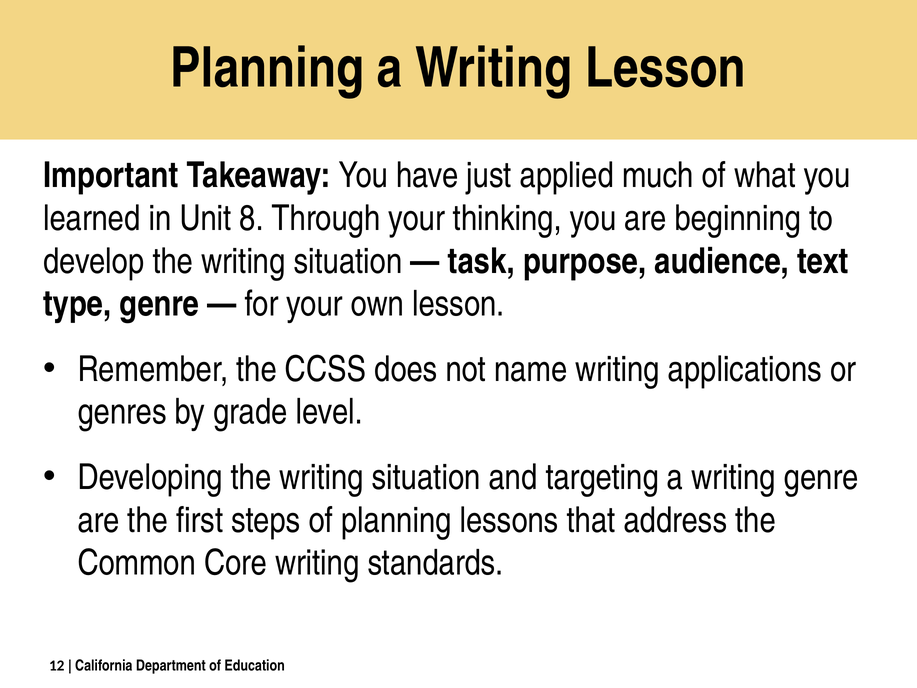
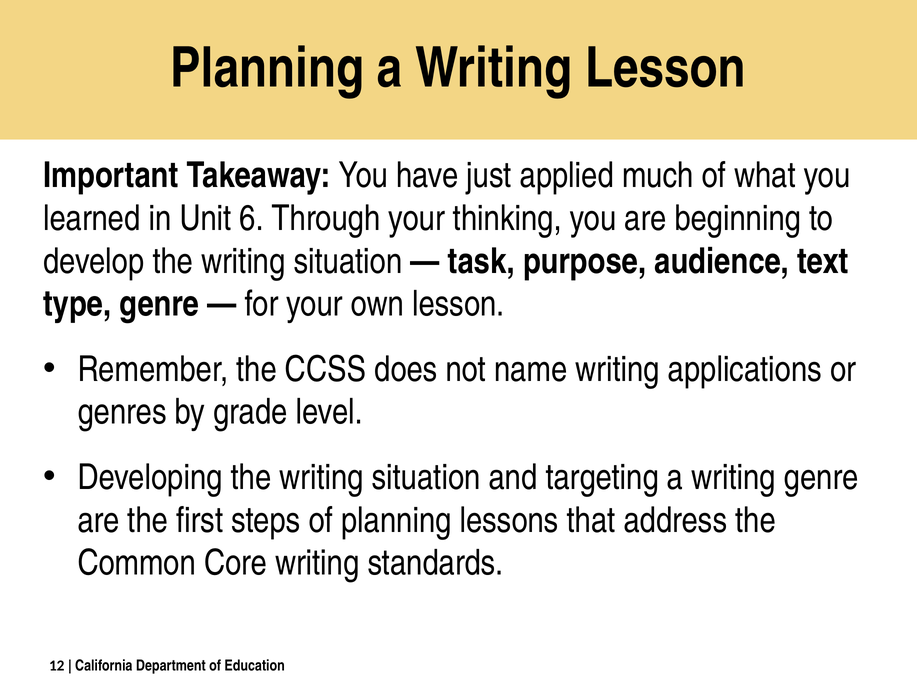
8: 8 -> 6
